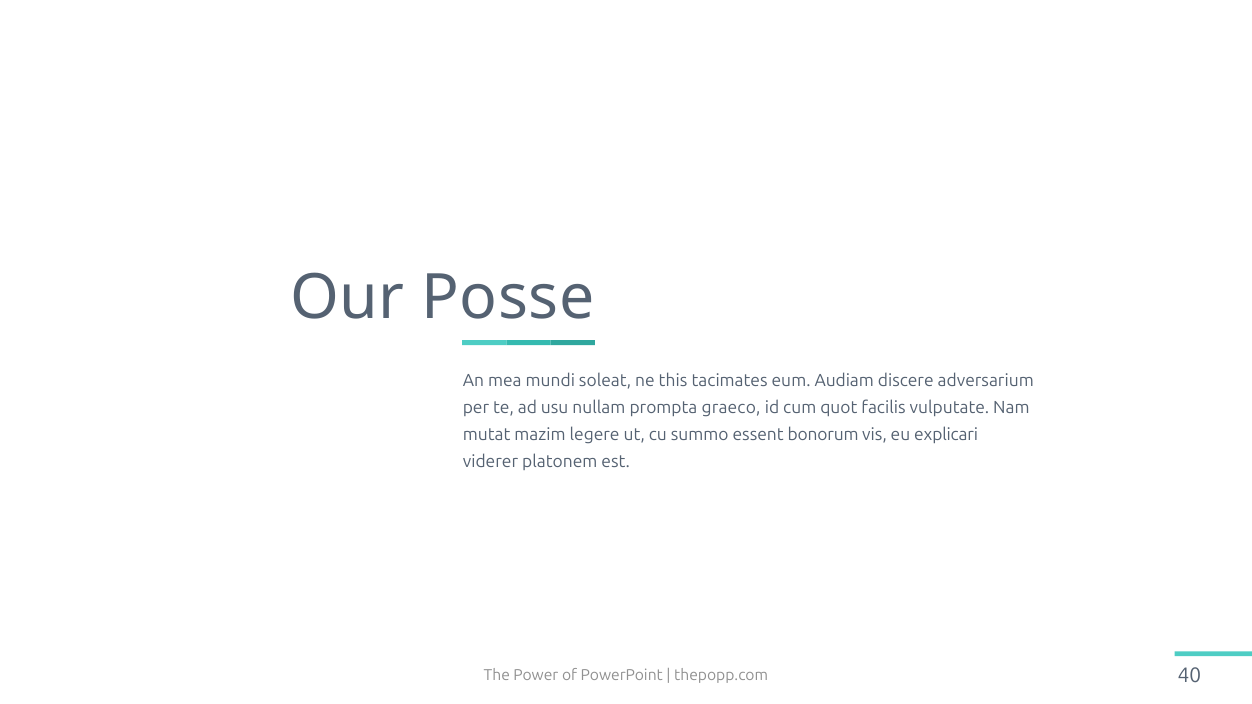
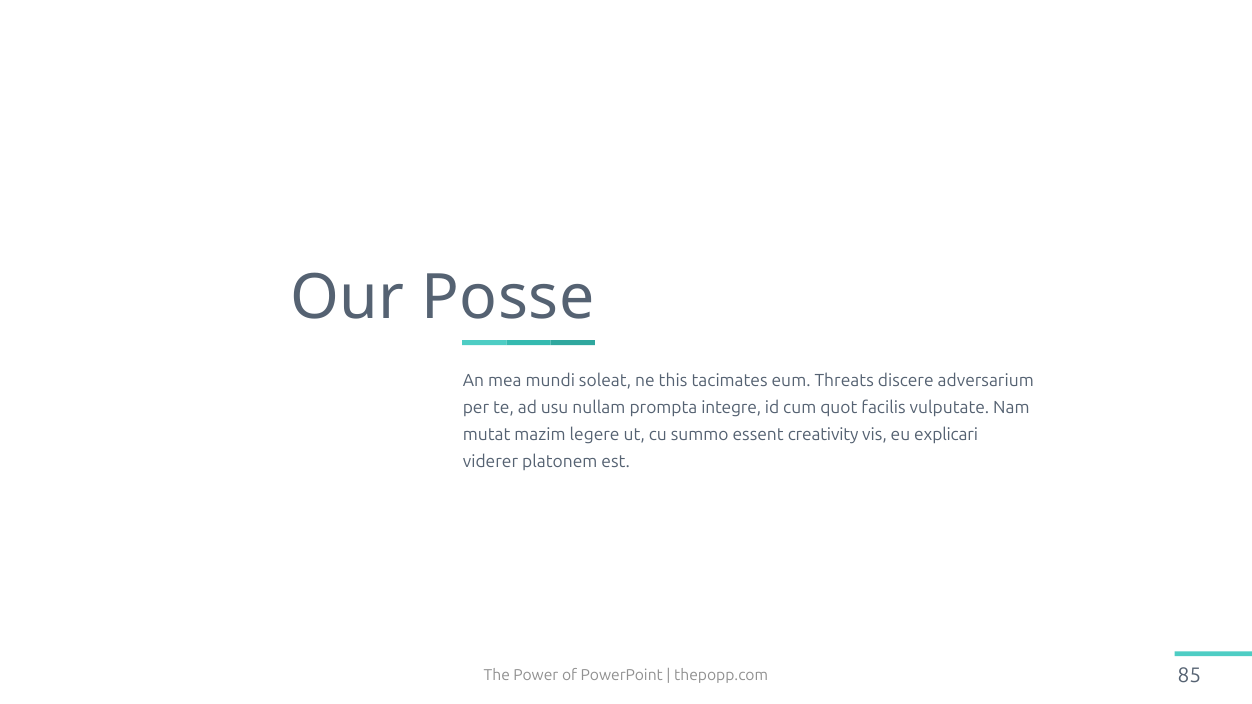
Audiam: Audiam -> Threats
graeco: graeco -> integre
bonorum: bonorum -> creativity
40: 40 -> 85
